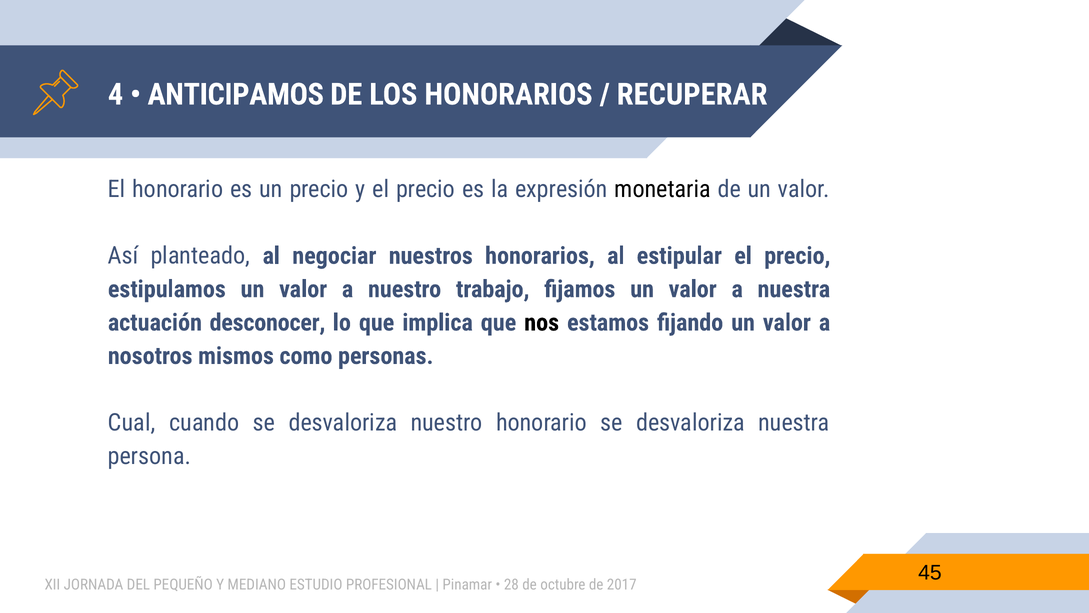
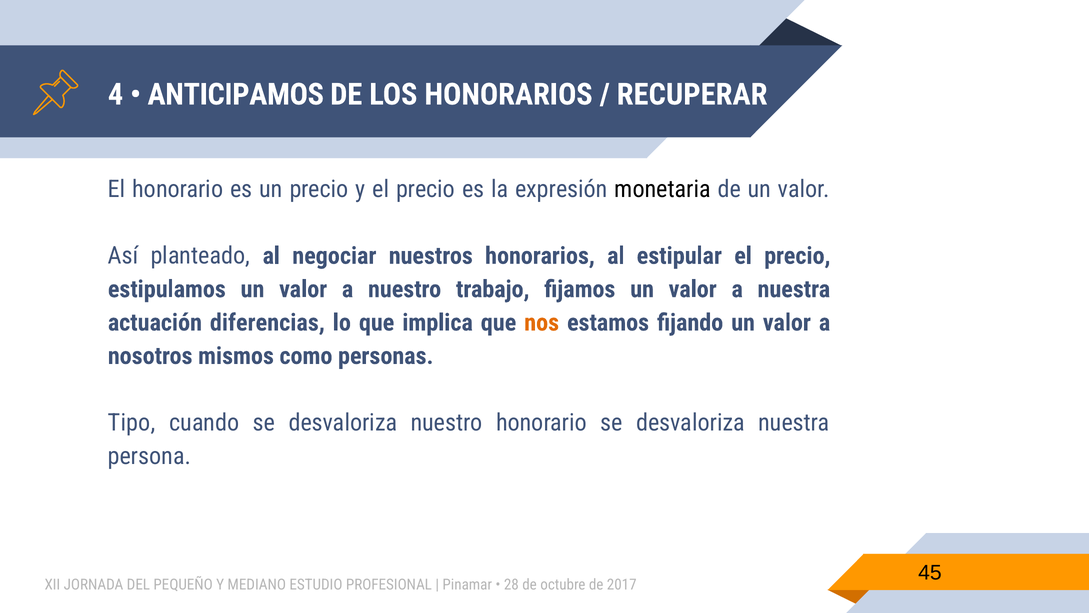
desconocer: desconocer -> diferencias
nos colour: black -> orange
Cual: Cual -> Tipo
